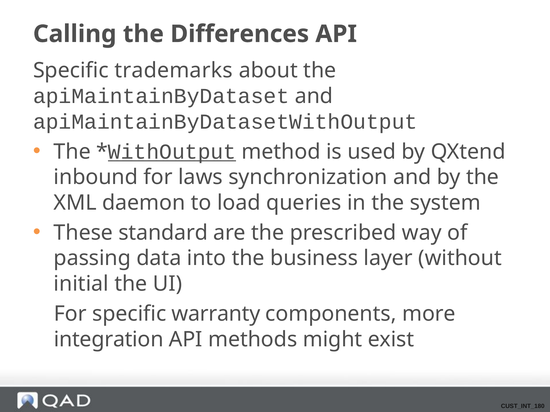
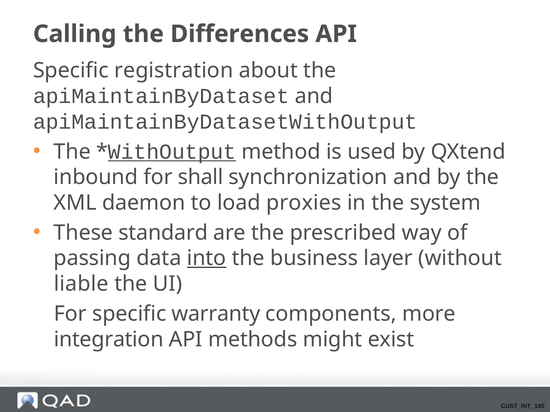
trademarks: trademarks -> registration
laws: laws -> shall
queries: queries -> proxies
into underline: none -> present
initial: initial -> liable
